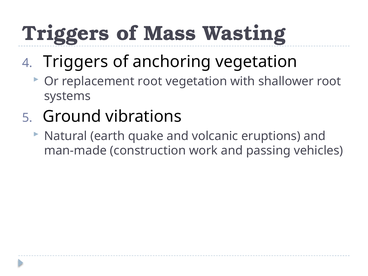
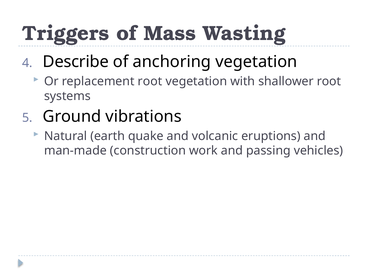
Triggers at (76, 62): Triggers -> Describe
